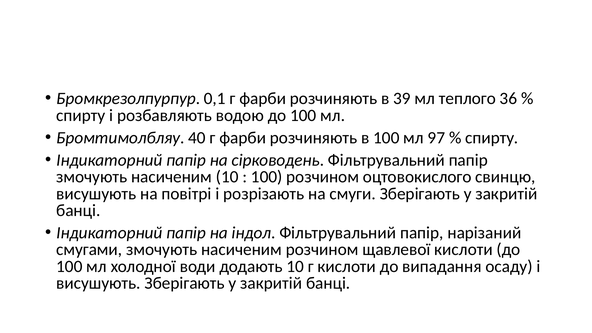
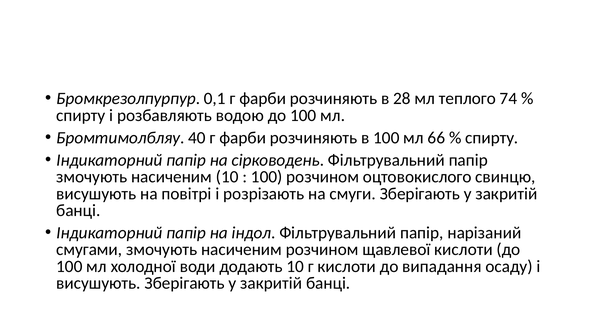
39: 39 -> 28
36: 36 -> 74
97: 97 -> 66
